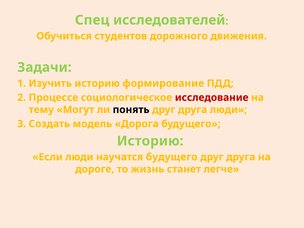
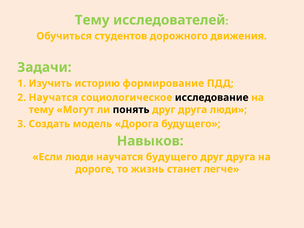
Спец at (92, 20): Спец -> Тему
2 Процессе: Процессе -> Научатся
исследование colour: red -> black
Историю at (150, 141): Историю -> Навыков
